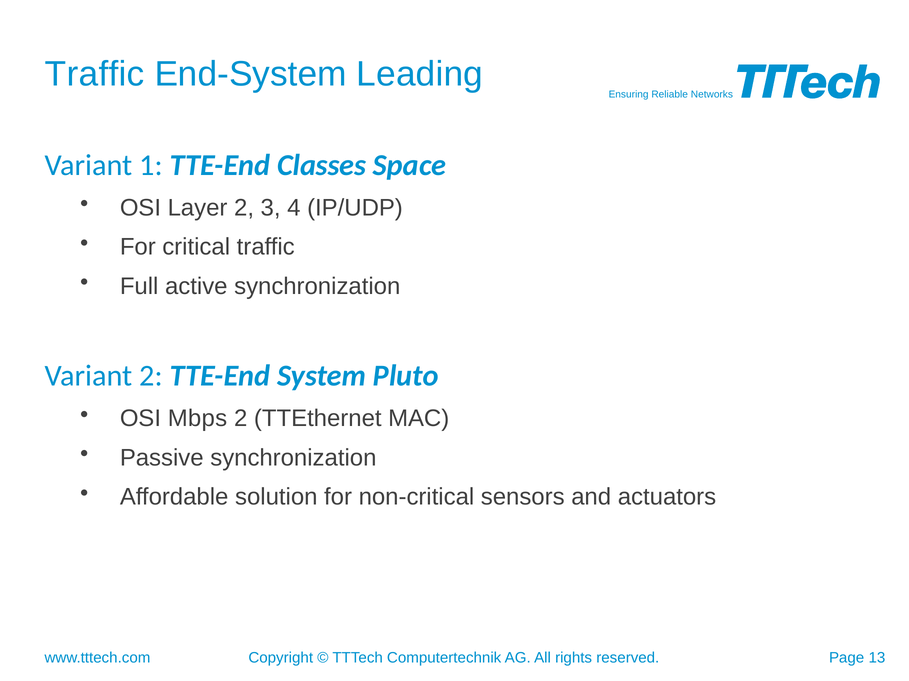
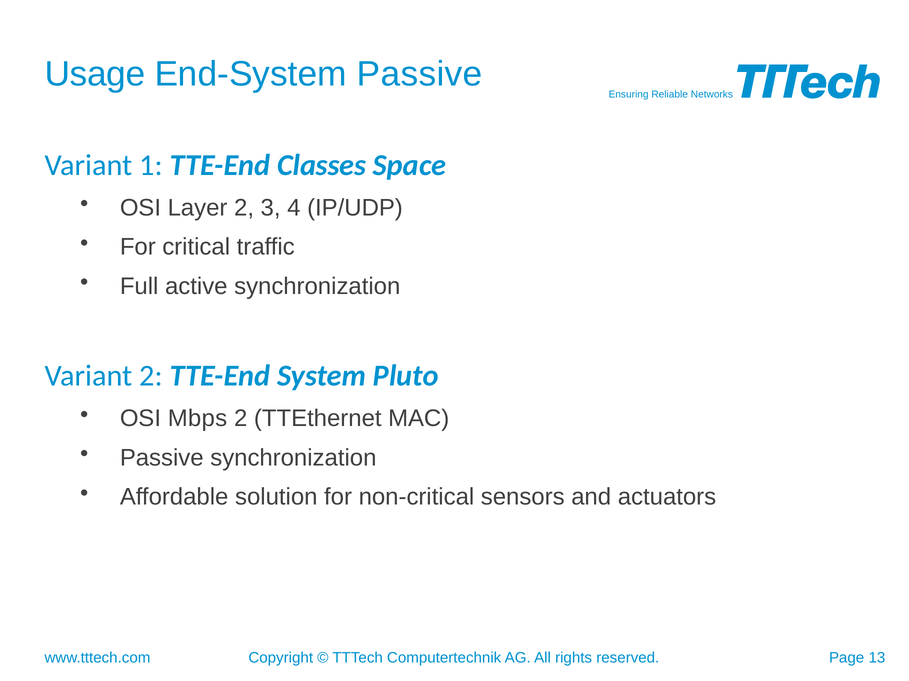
Traffic at (95, 74): Traffic -> Usage
End-System Leading: Leading -> Passive
